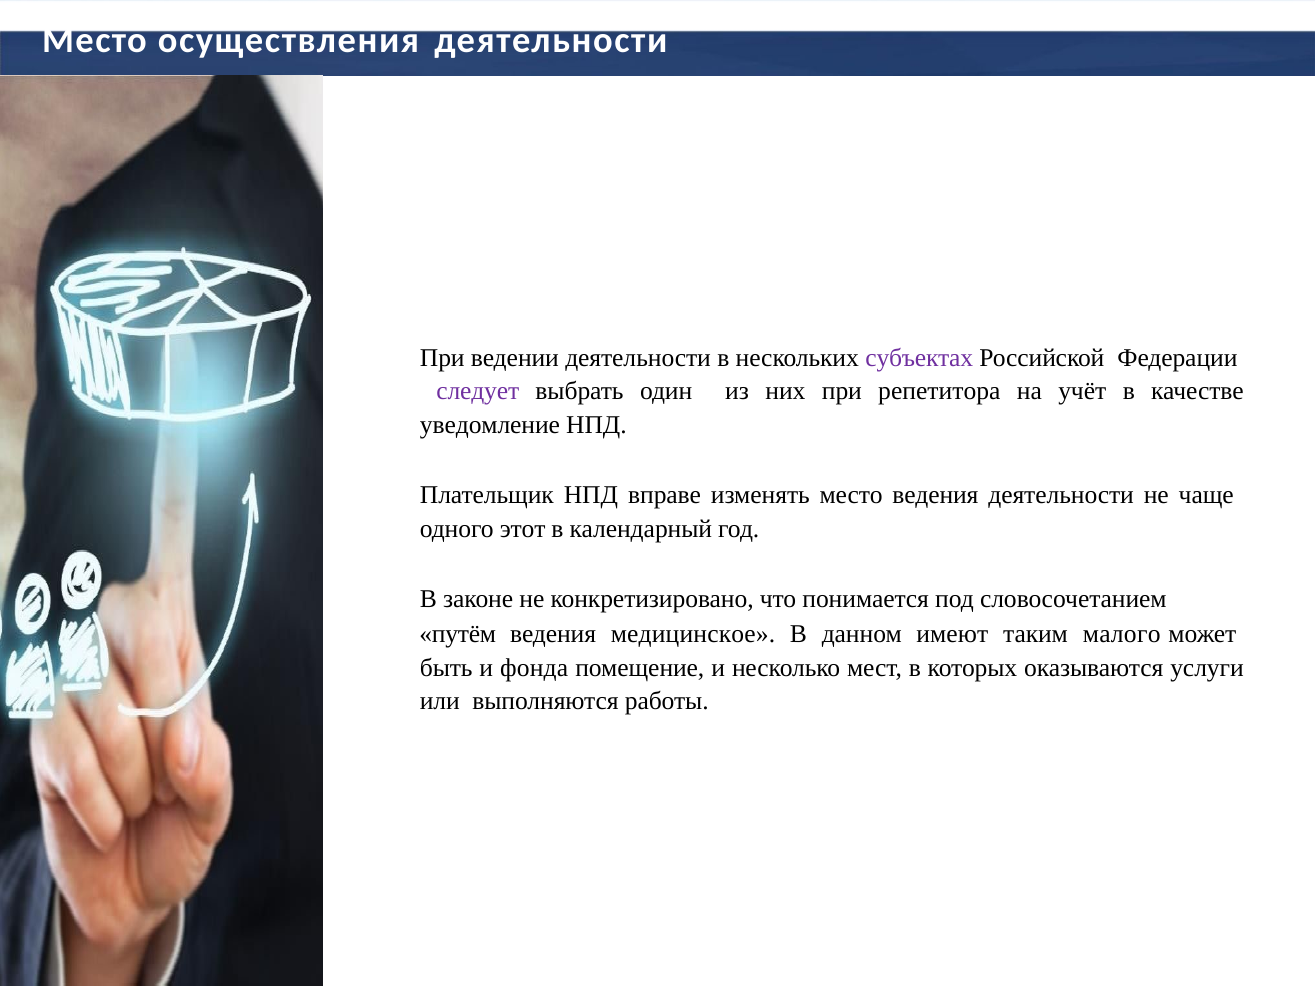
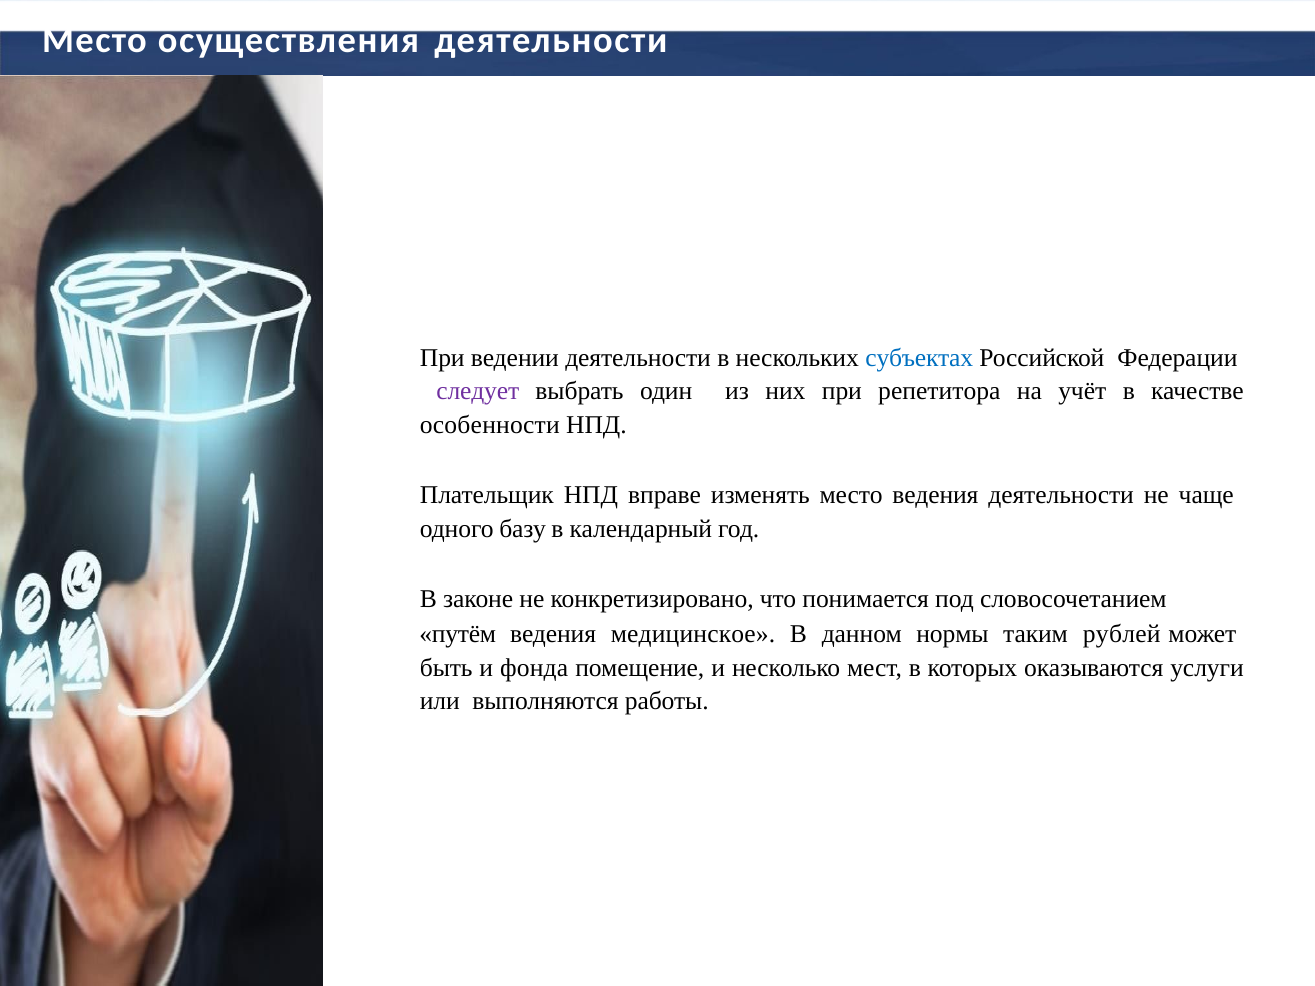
субъектах colour: purple -> blue
уведомление: уведомление -> особенности
этот: этот -> базу
имеют: имеют -> нормы
малого: малого -> рублей
